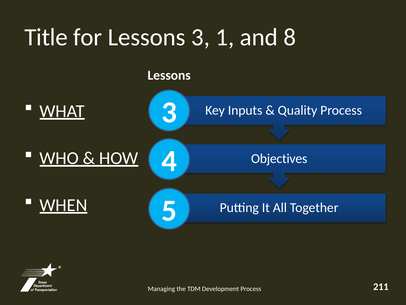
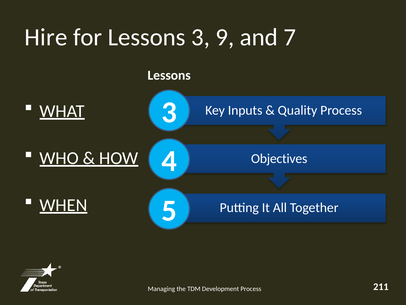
Title: Title -> Hire
1: 1 -> 9
8: 8 -> 7
